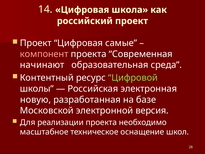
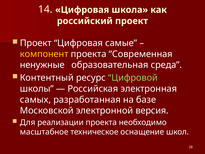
компонент colour: pink -> yellow
начинают: начинают -> ненужные
новую: новую -> самых
